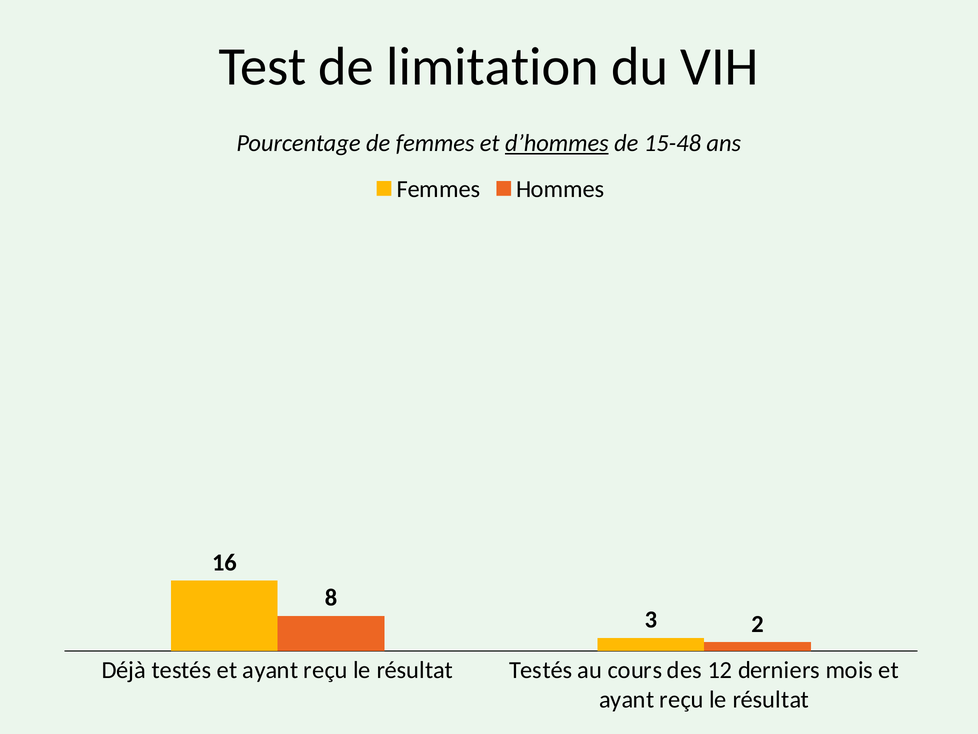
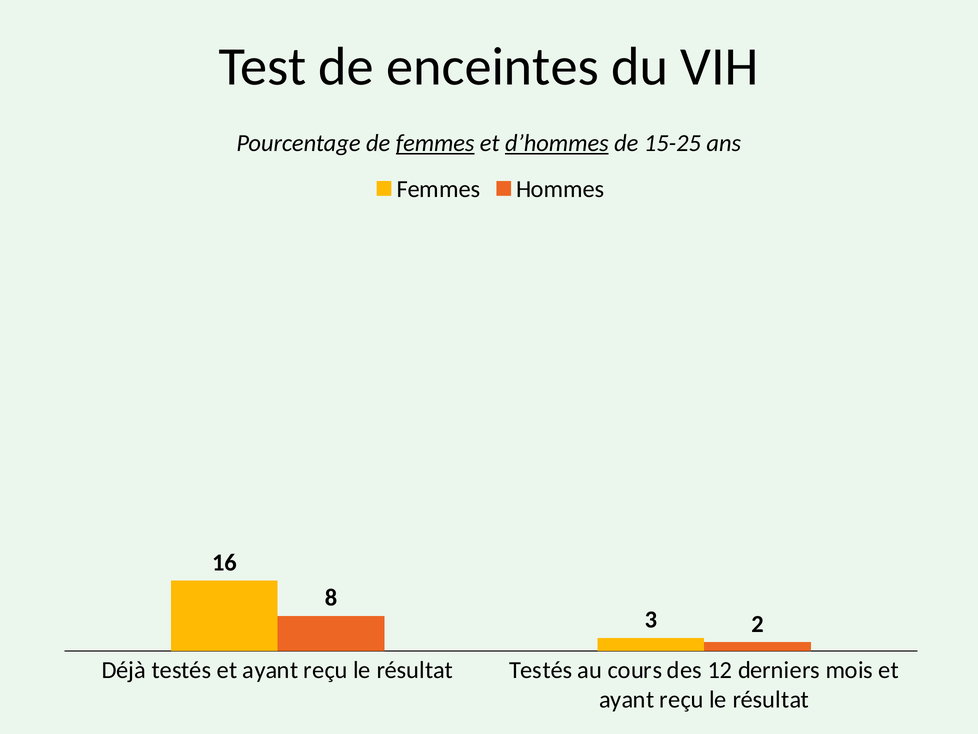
limitation: limitation -> enceintes
femmes at (435, 143) underline: none -> present
15-48: 15-48 -> 15-25
